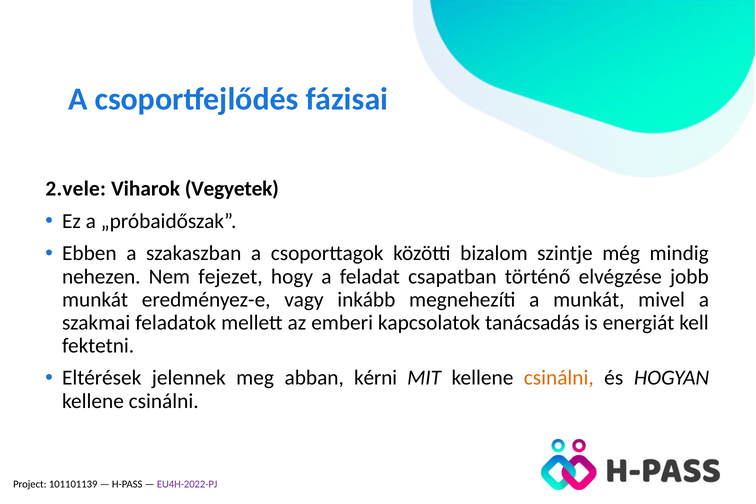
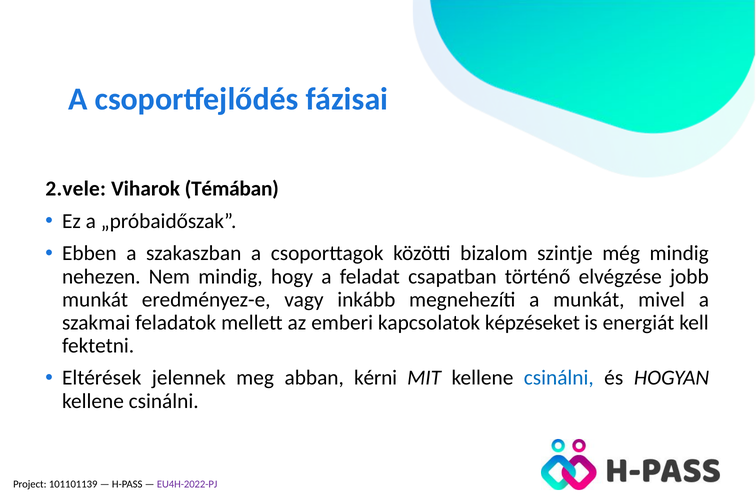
Vegyetek: Vegyetek -> Témában
Nem fejezet: fejezet -> mindig
tanácsadás: tanácsadás -> képzéseket
csinálni at (559, 378) colour: orange -> blue
